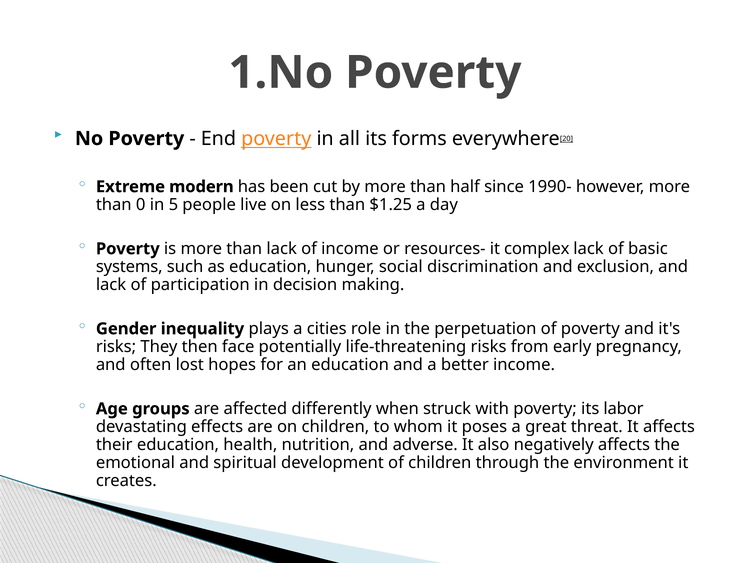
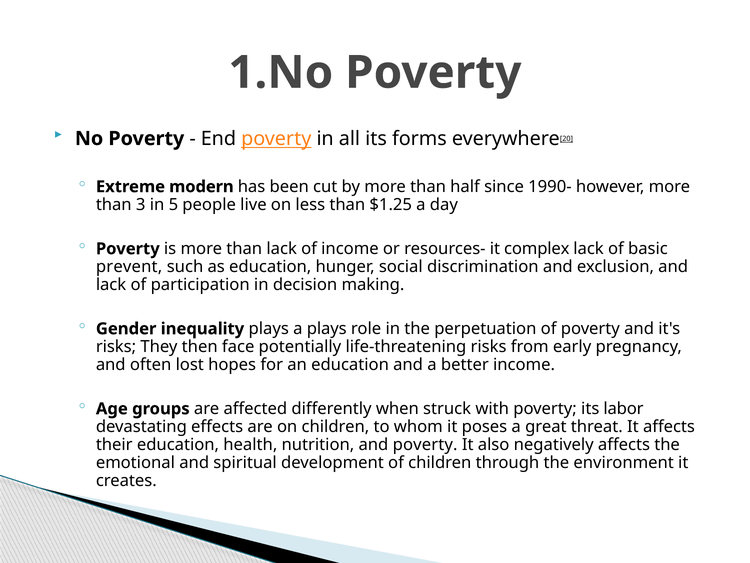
0: 0 -> 3
systems: systems -> prevent
a cities: cities -> plays
and adverse: adverse -> poverty
